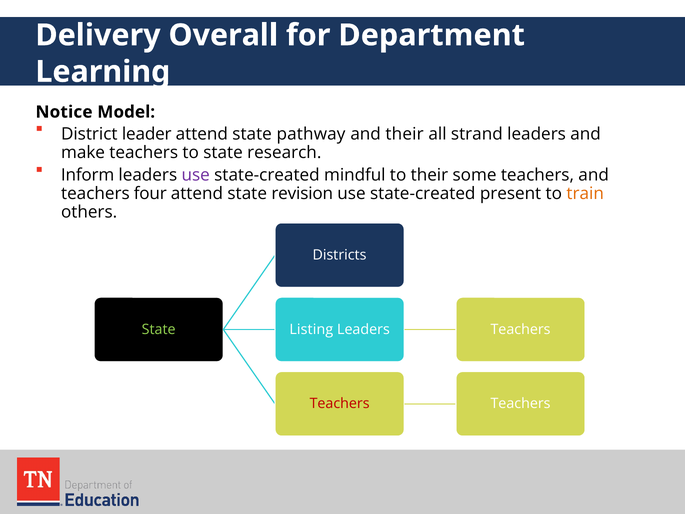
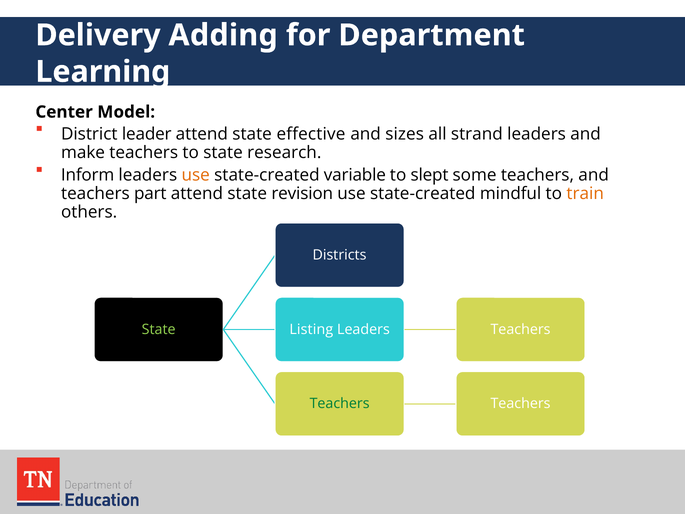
Overall: Overall -> Adding
Notice: Notice -> Center
pathway: pathway -> effective
and their: their -> sizes
use at (196, 175) colour: purple -> orange
mindful: mindful -> variable
to their: their -> slept
four: four -> part
present: present -> mindful
Teachers at (340, 404) colour: red -> green
